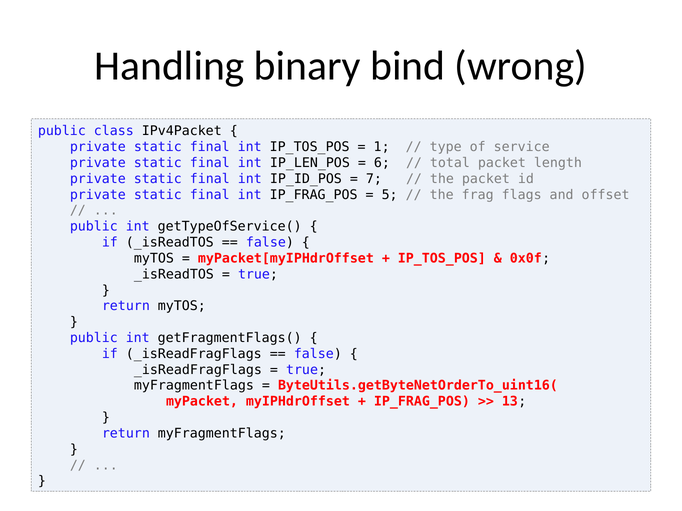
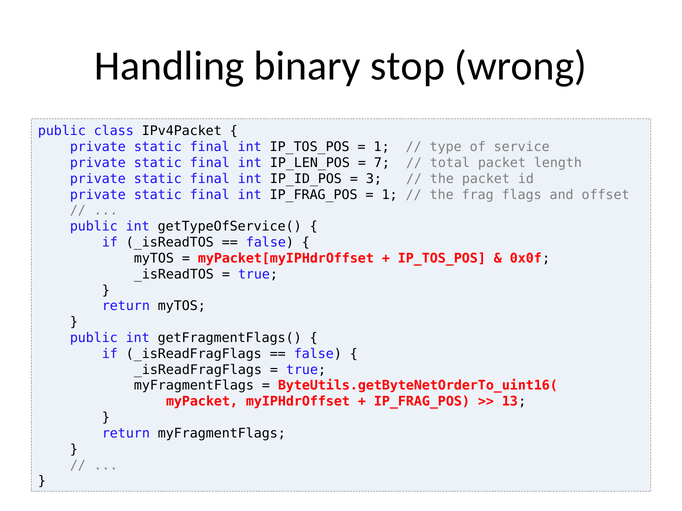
bind: bind -> stop
6: 6 -> 7
7: 7 -> 3
5 at (390, 195): 5 -> 1
